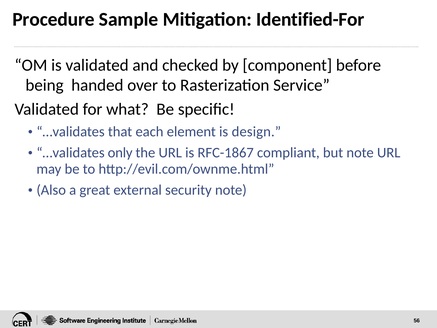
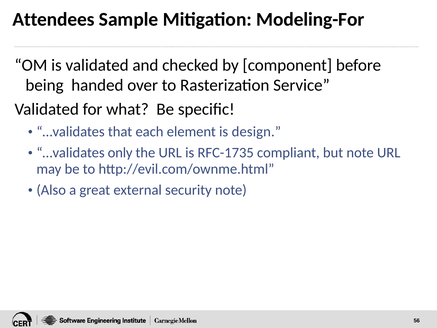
Procedure: Procedure -> Attendees
Identified-For: Identified-For -> Modeling-For
RFC-1867: RFC-1867 -> RFC-1735
